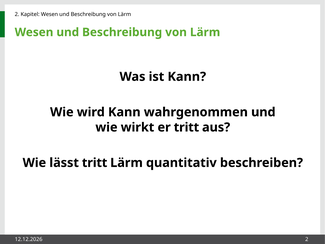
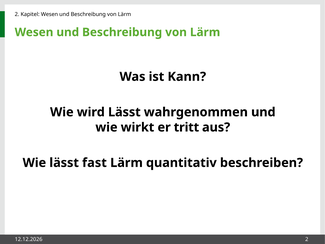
wird Kann: Kann -> Lässt
lässt tritt: tritt -> fast
